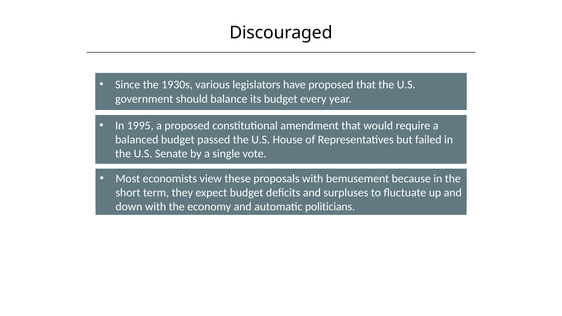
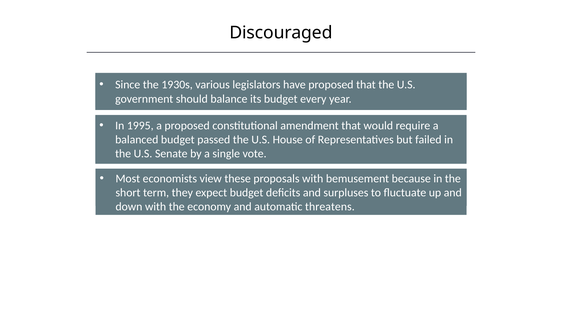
politicians: politicians -> threatens
